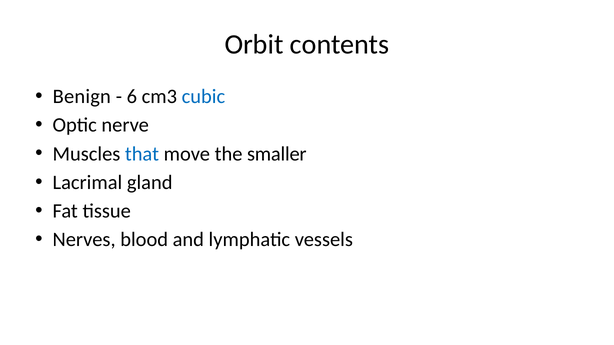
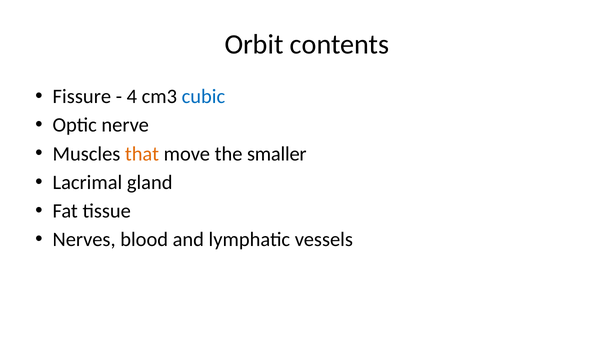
Benign: Benign -> Fissure
6: 6 -> 4
that colour: blue -> orange
